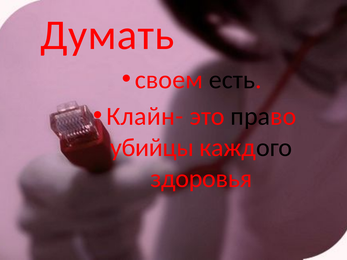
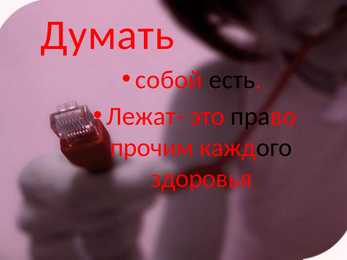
своем: своем -> собой
Клайн-: Клайн- -> Лежат-
убийцы: убийцы -> прочим
